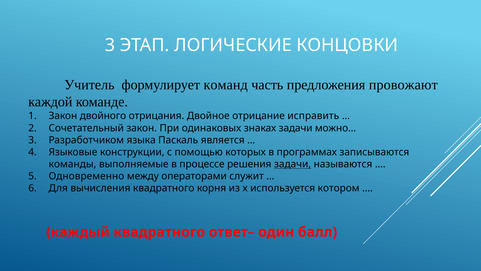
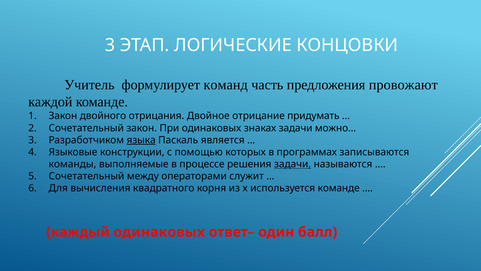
исправить: исправить -> придумать
языка underline: none -> present
Одновременно at (86, 176): Одновременно -> Сочетательный
используется котором: котором -> команде
каждый квадратного: квадратного -> одинаковых
